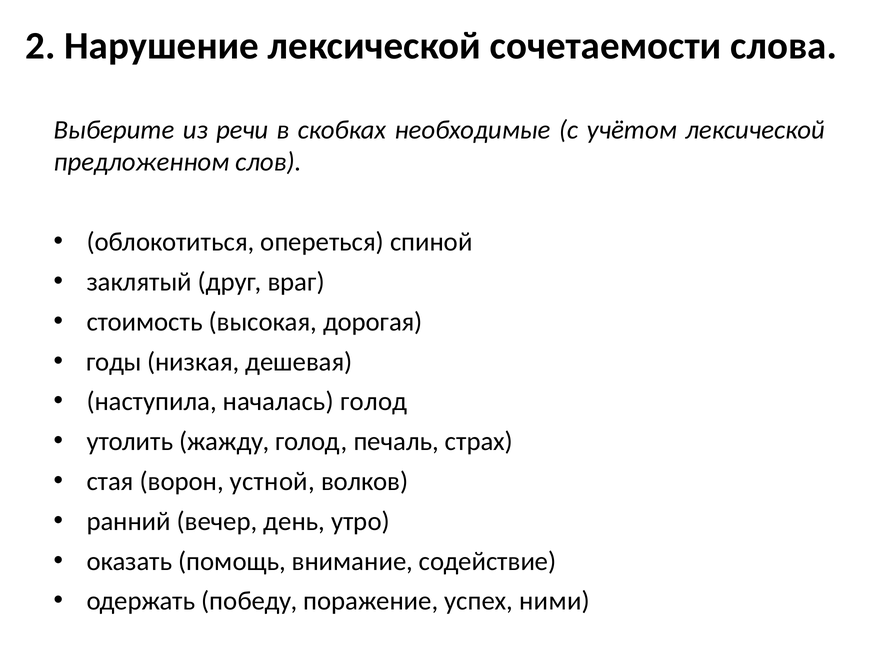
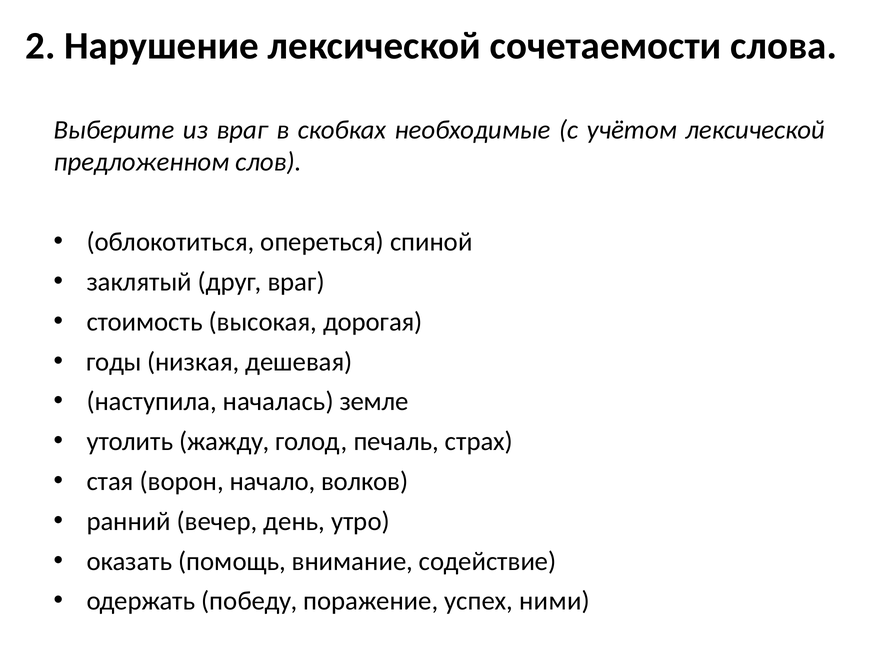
из речи: речи -> враг
началась голод: голод -> земле
устной: устной -> начало
